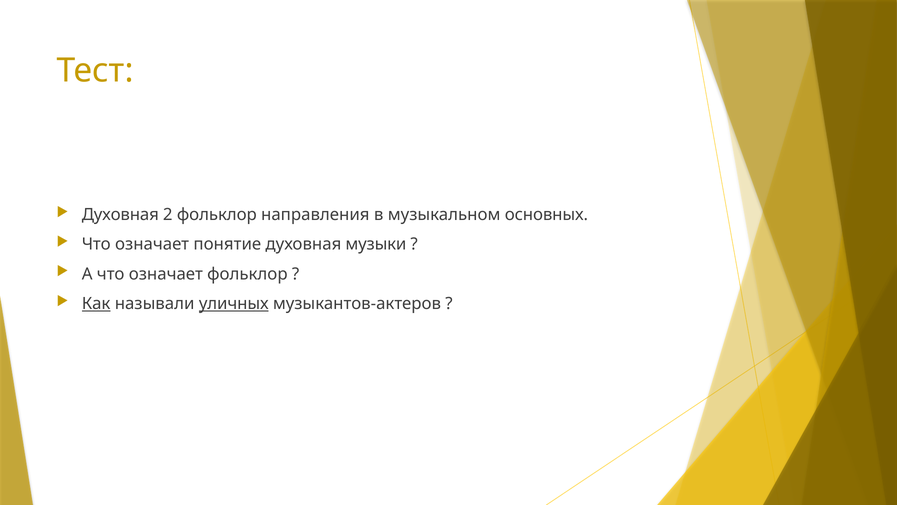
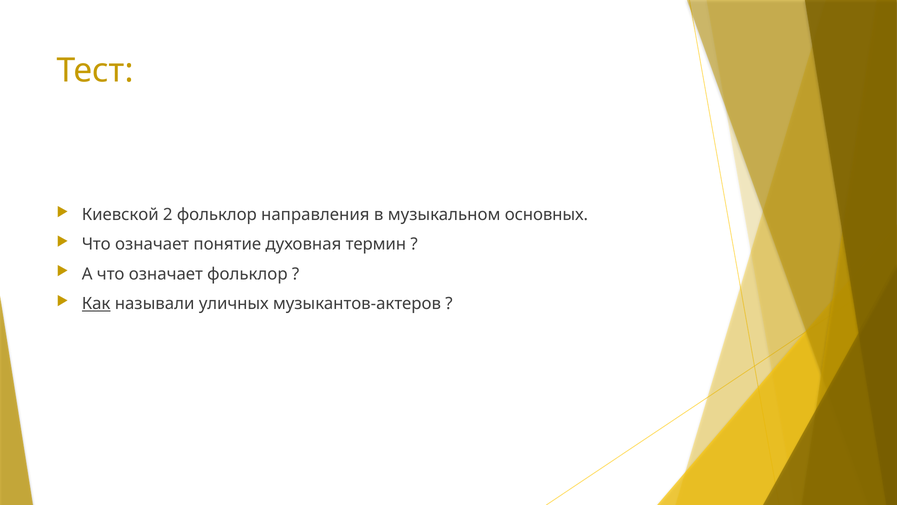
Духовная at (120, 215): Духовная -> Киевской
музыки: музыки -> термин
уличных underline: present -> none
